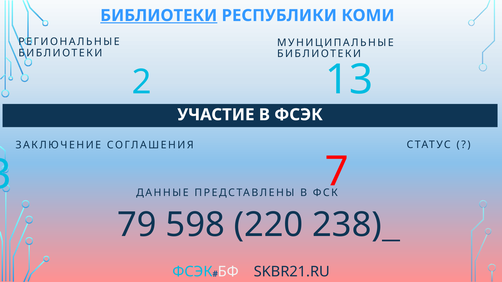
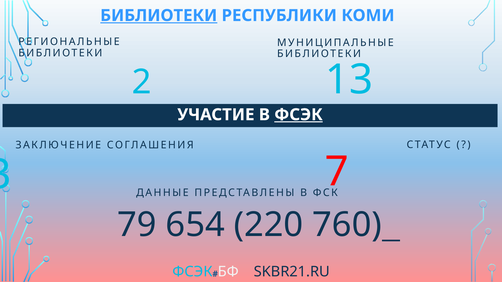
ФСЭК at (298, 115) underline: none -> present
598: 598 -> 654
238: 238 -> 760
